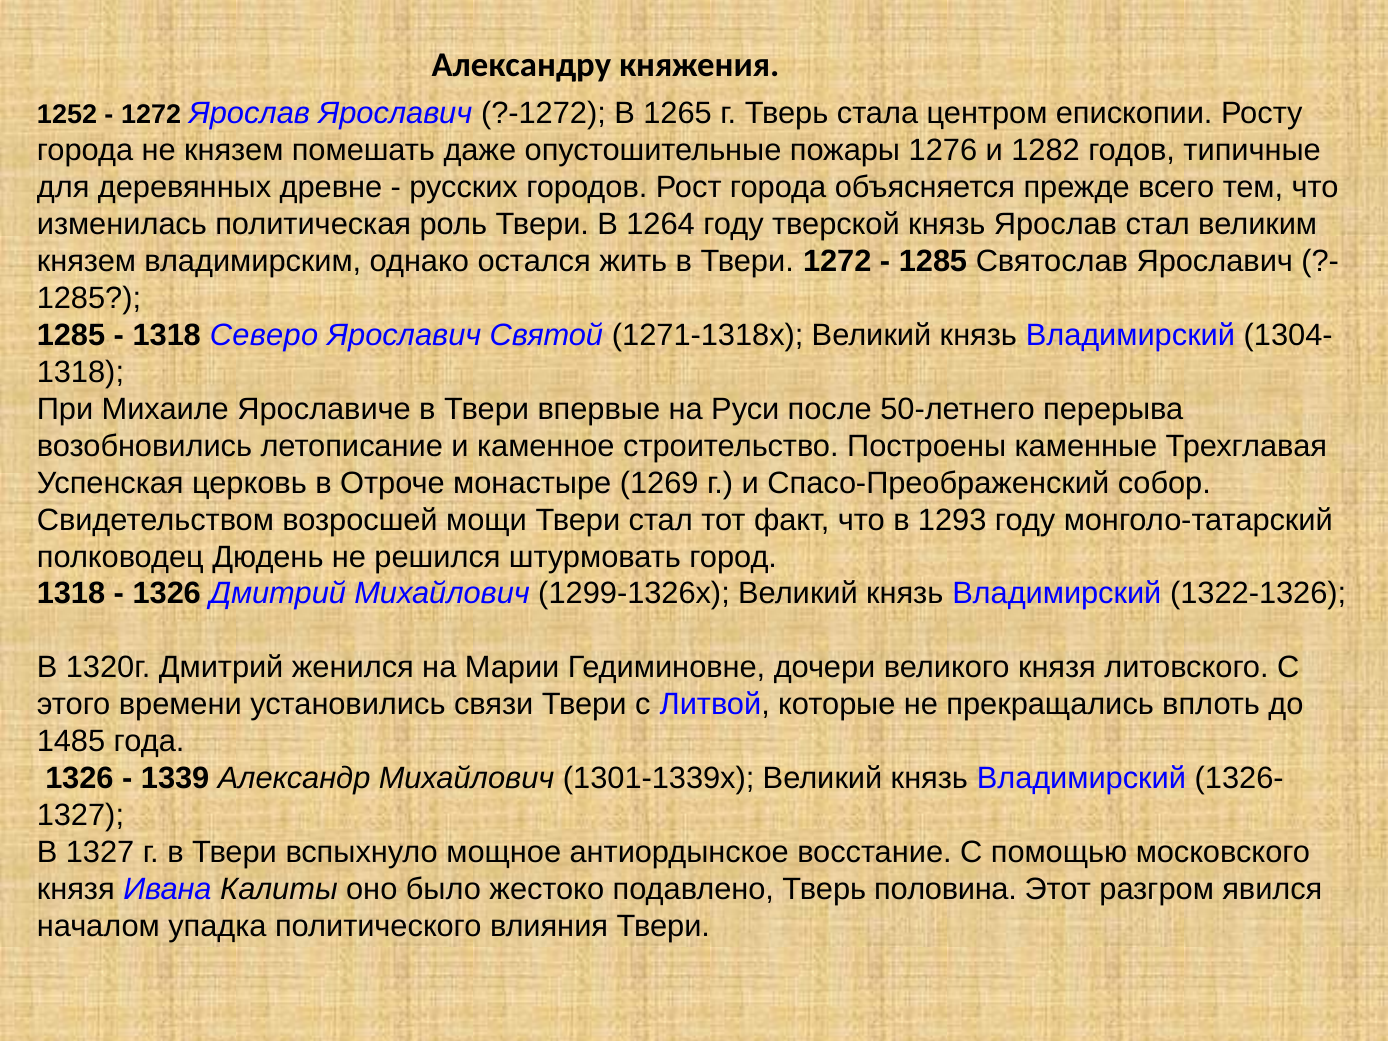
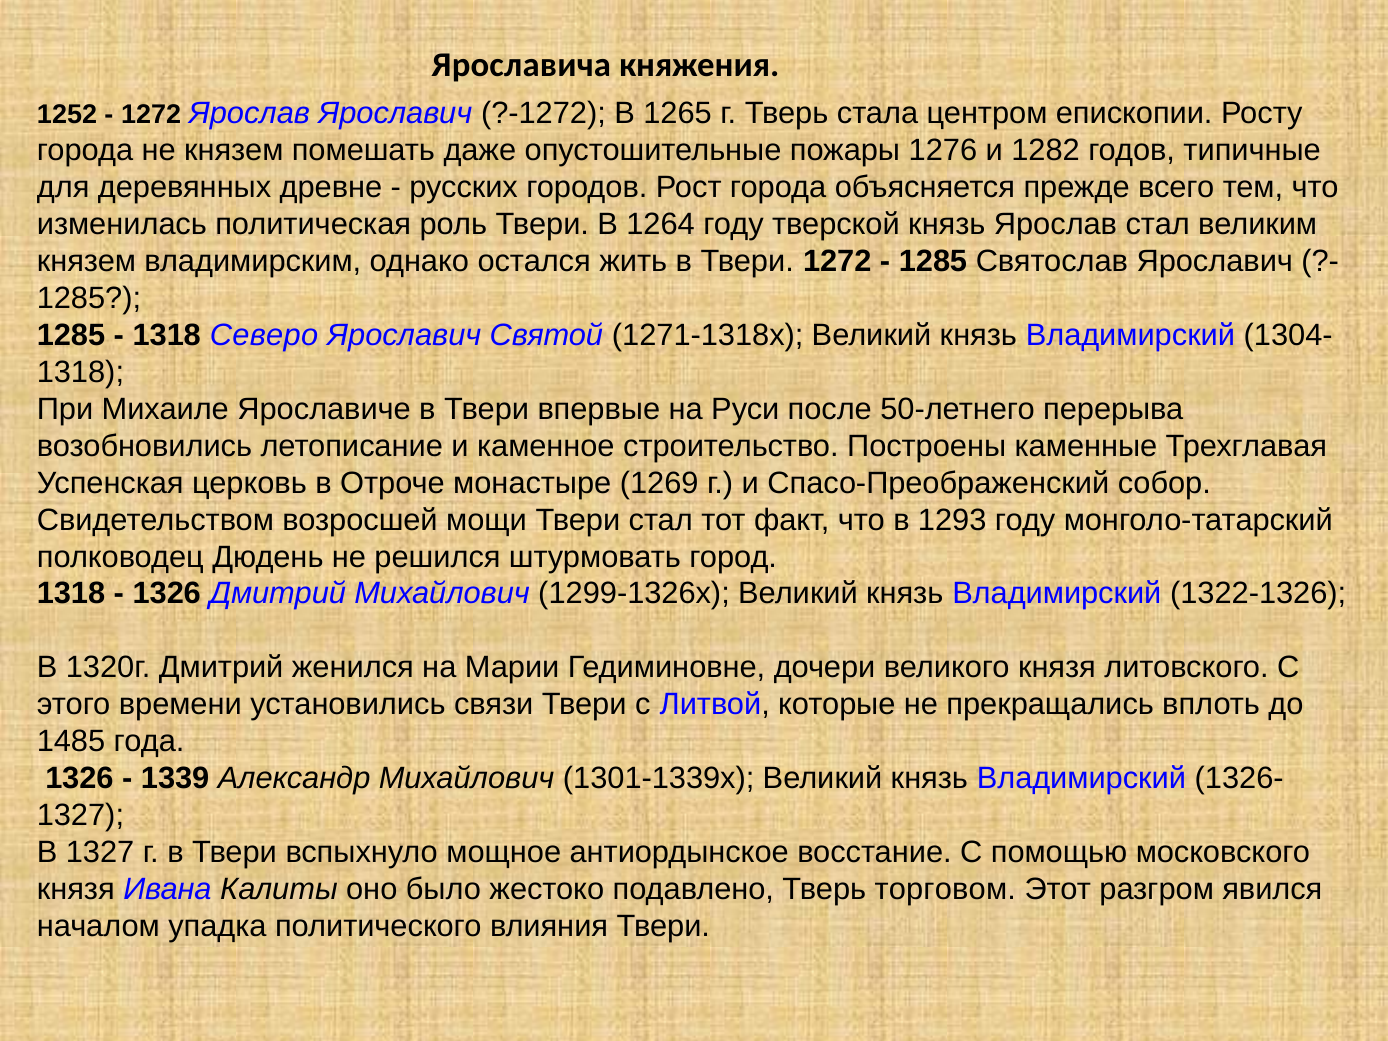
Александру: Александру -> Ярославича
половина: половина -> торговом
